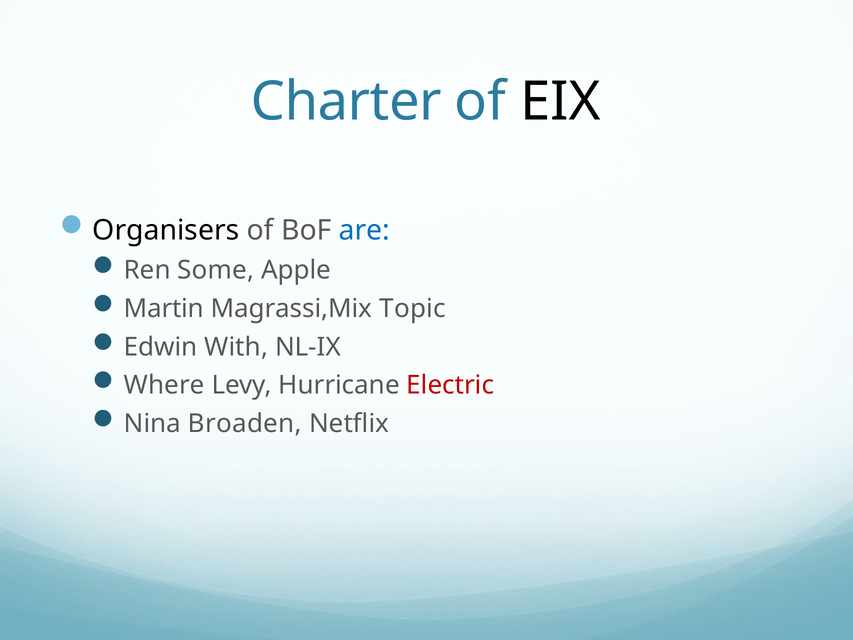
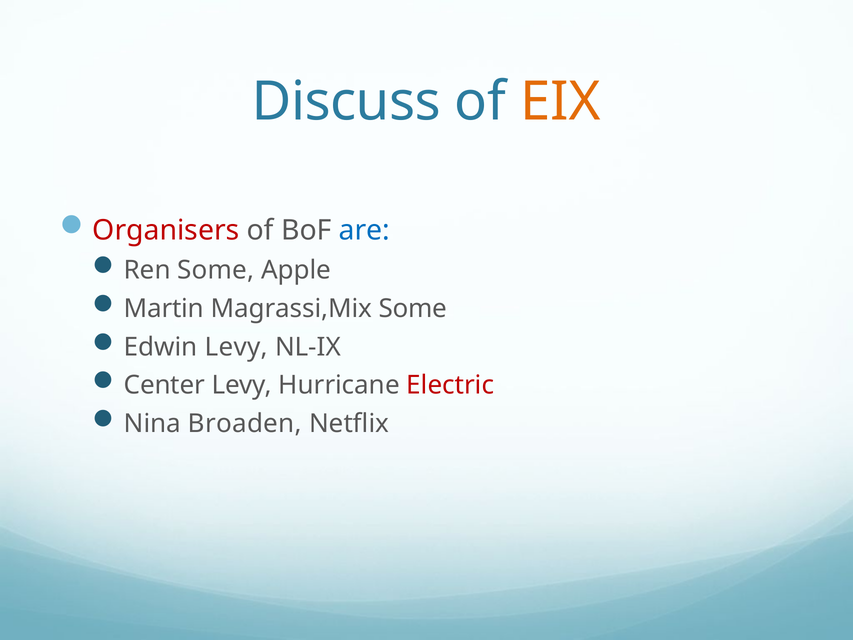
Charter: Charter -> Discuss
EIX colour: black -> orange
Organisers colour: black -> red
Magrassi,Mix Topic: Topic -> Some
Edwin With: With -> Levy
Where: Where -> Center
